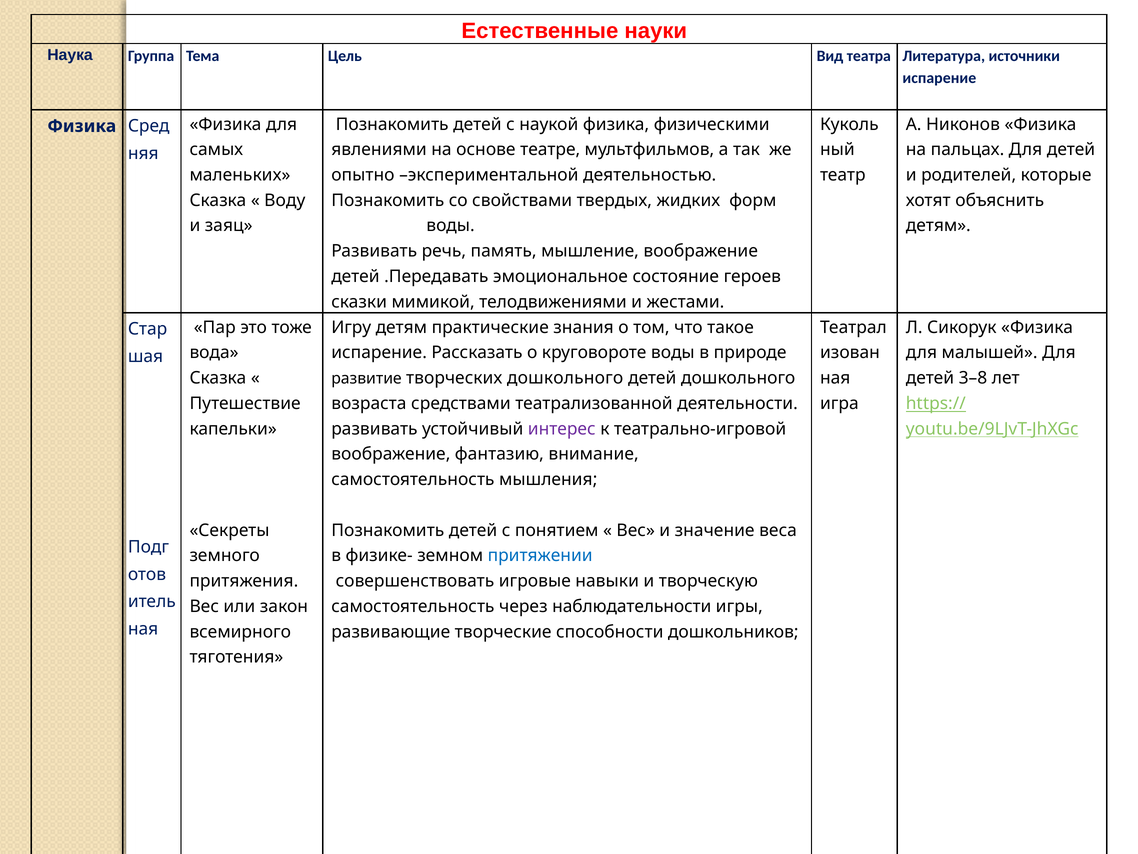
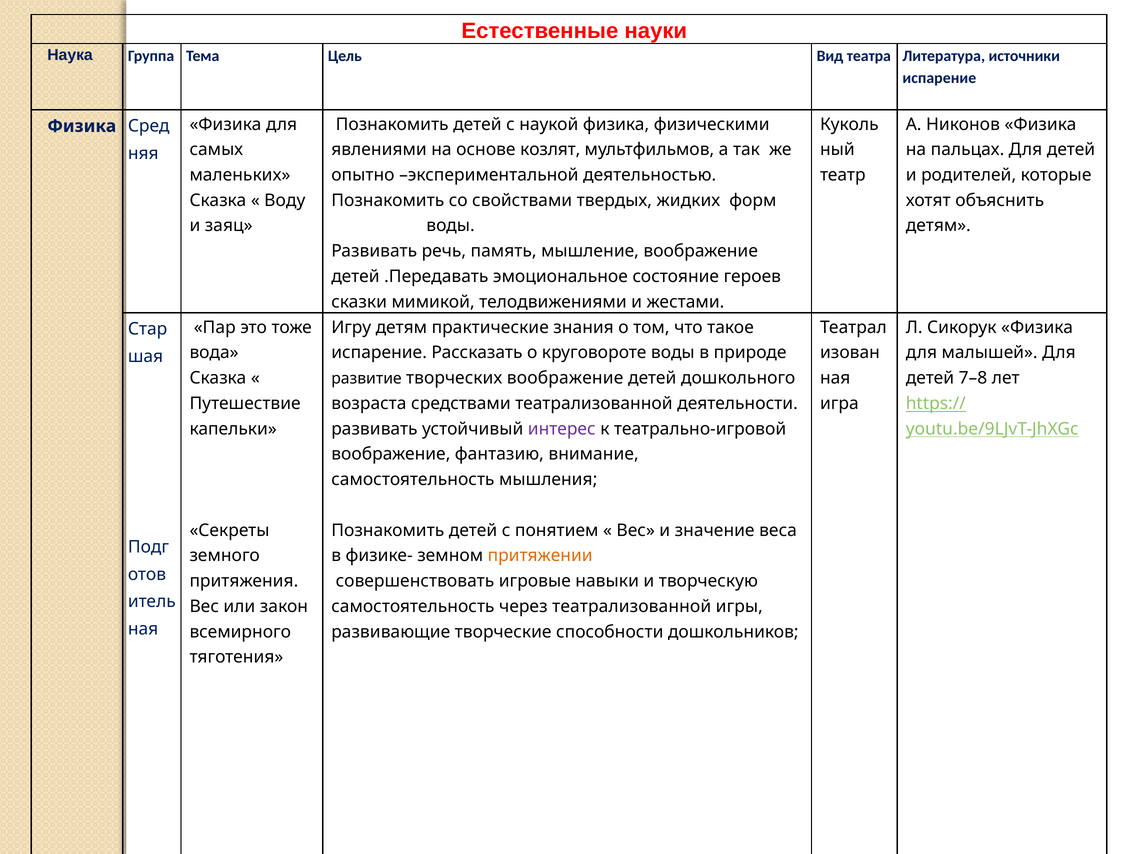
театре: театре -> козлят
3–8: 3–8 -> 7–8
творческих дошкольного: дошкольного -> воображение
притяжении colour: blue -> orange
через наблюдательности: наблюдательности -> театрализованной
